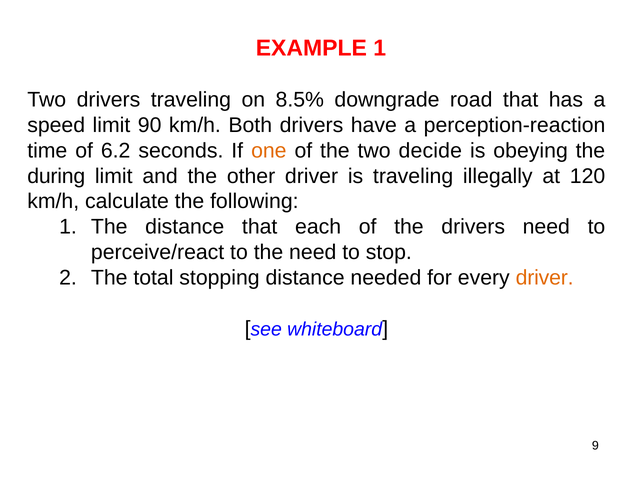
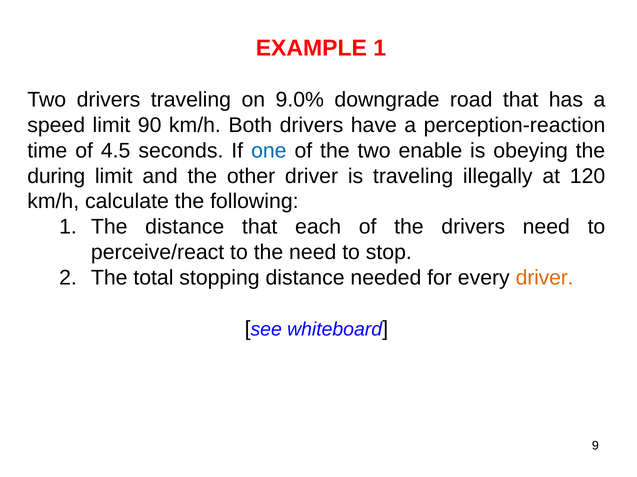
8.5%: 8.5% -> 9.0%
6.2: 6.2 -> 4.5
one colour: orange -> blue
decide: decide -> enable
